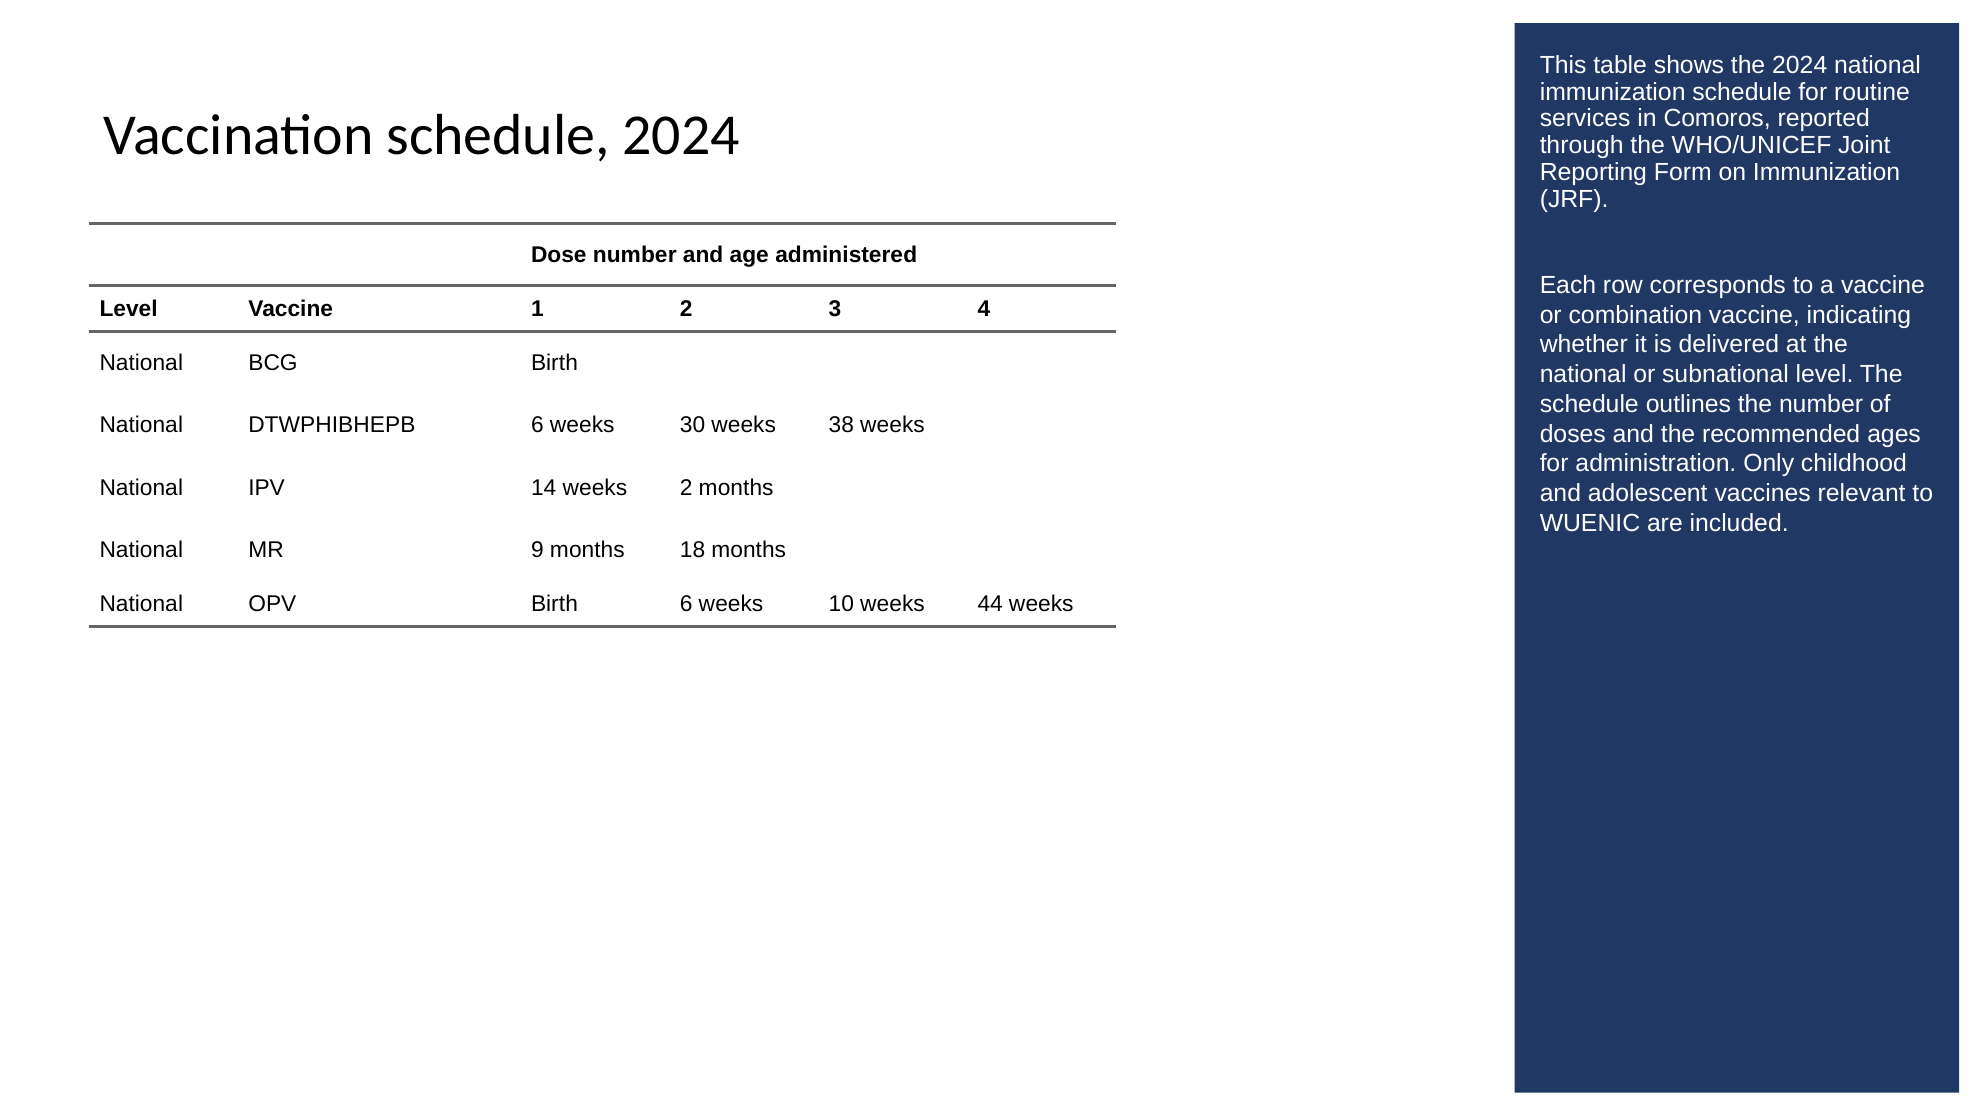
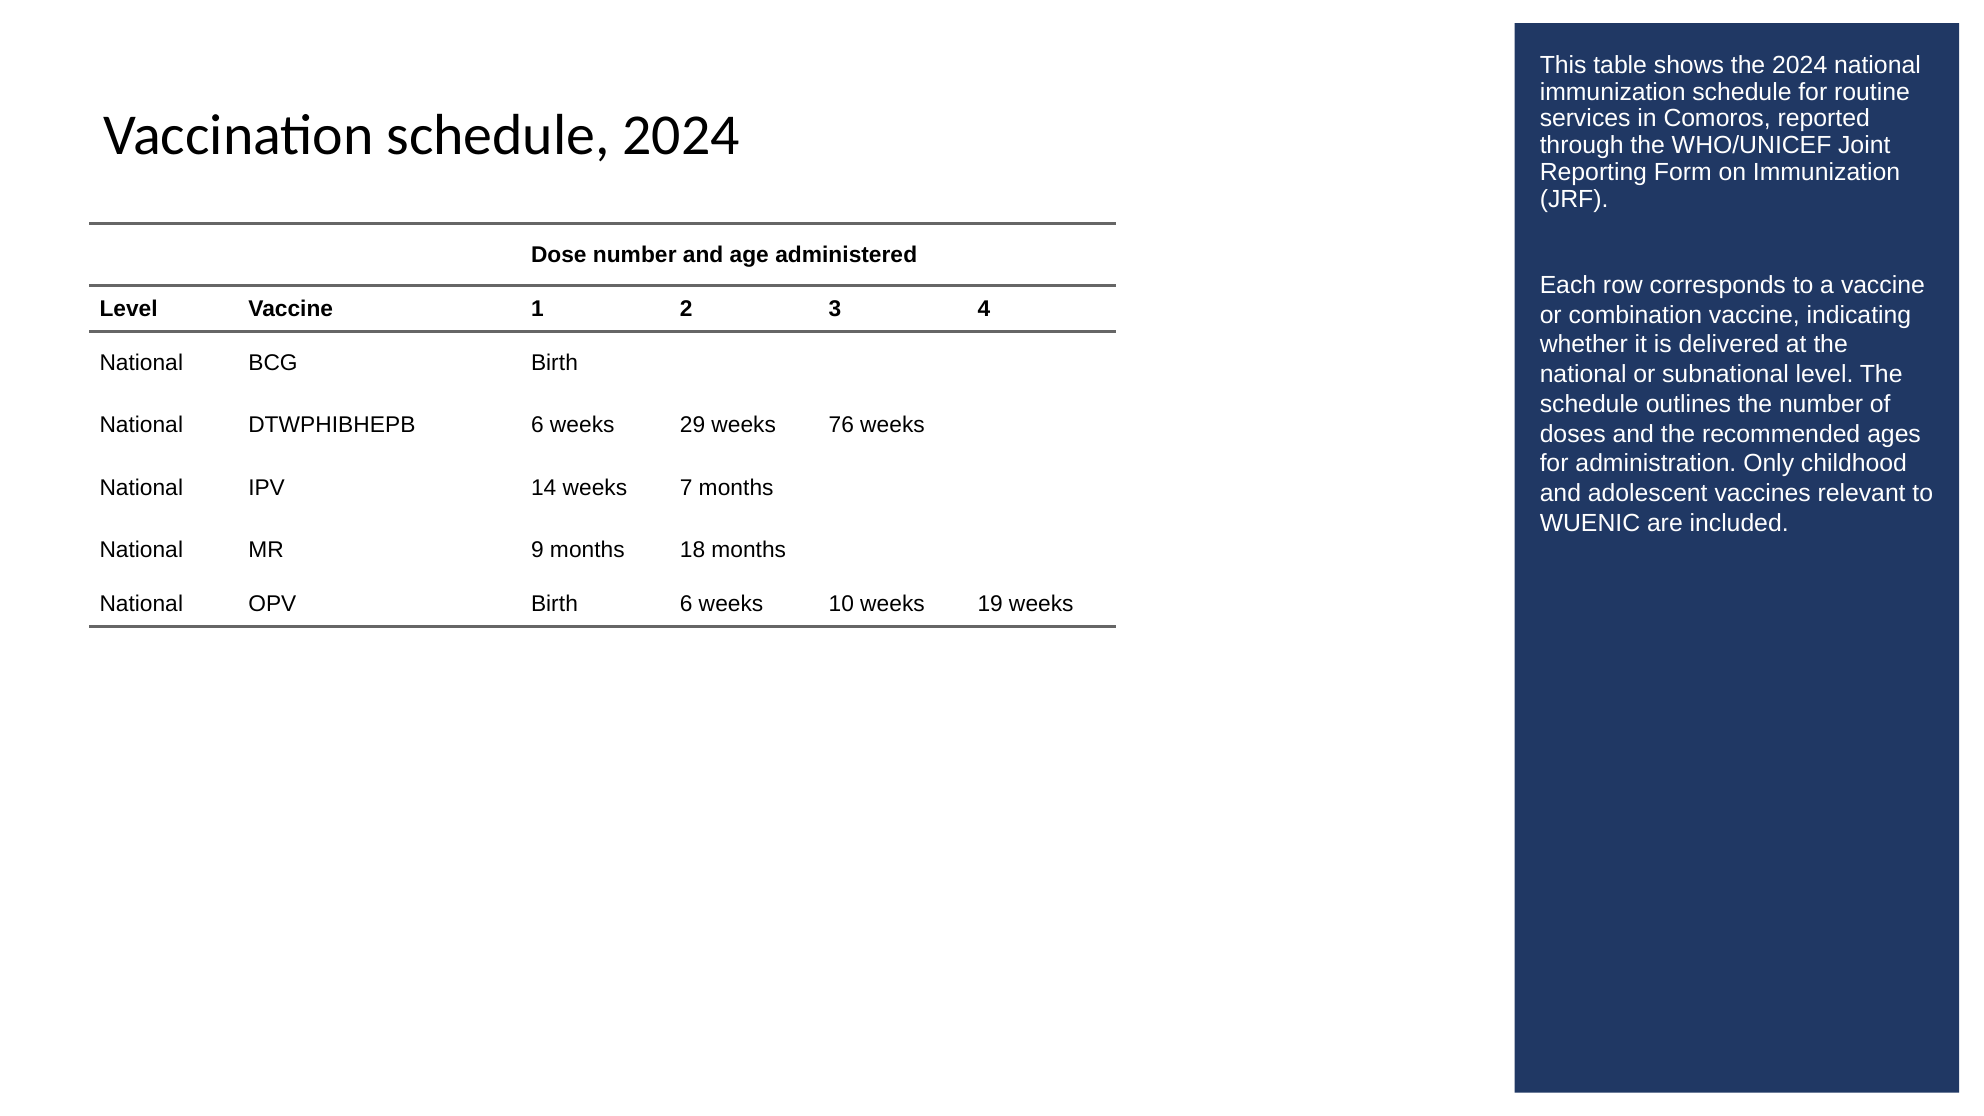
30: 30 -> 29
38: 38 -> 76
weeks 2: 2 -> 7
44: 44 -> 19
